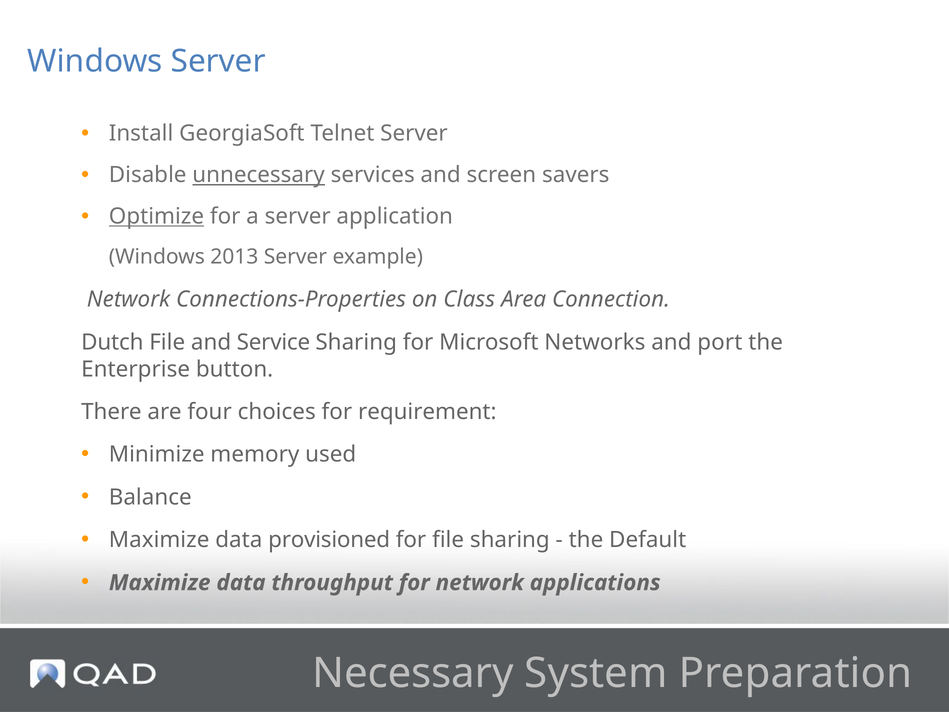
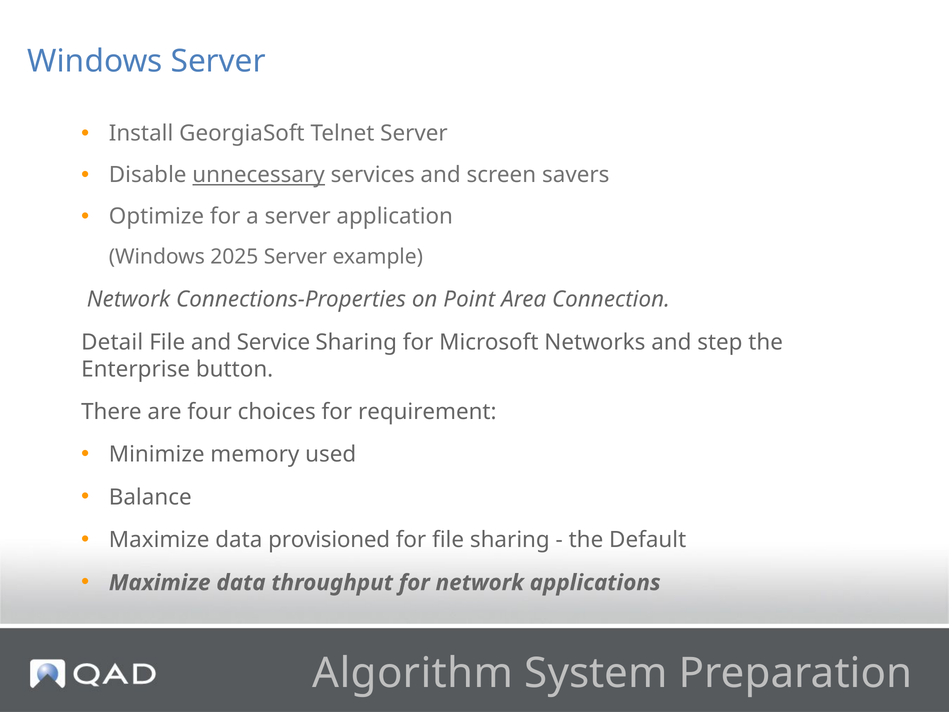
Optimize underline: present -> none
2013: 2013 -> 2025
Class: Class -> Point
Dutch: Dutch -> Detail
port: port -> step
Necessary: Necessary -> Algorithm
